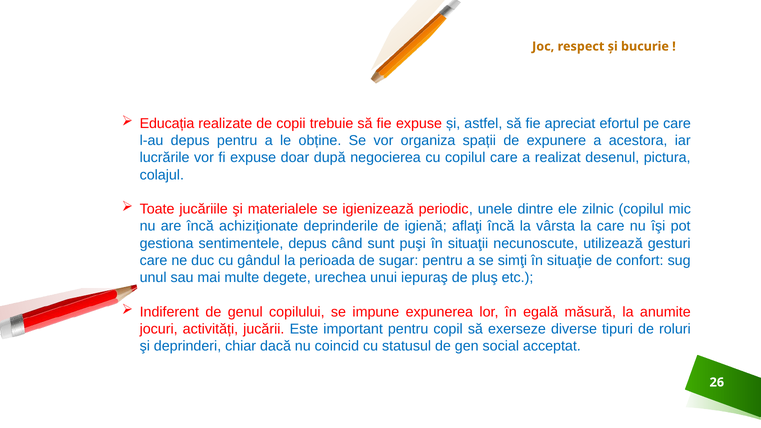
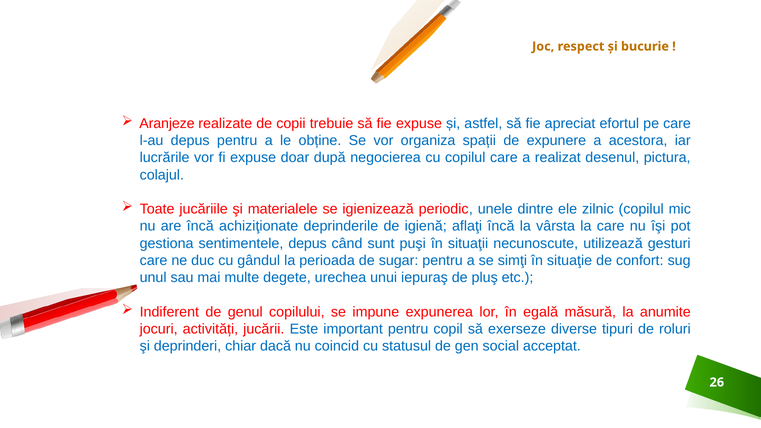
Educația: Educația -> Aranjeze
